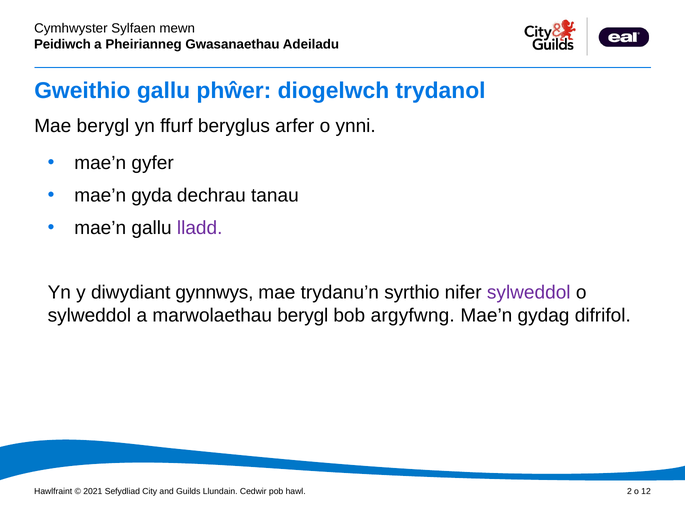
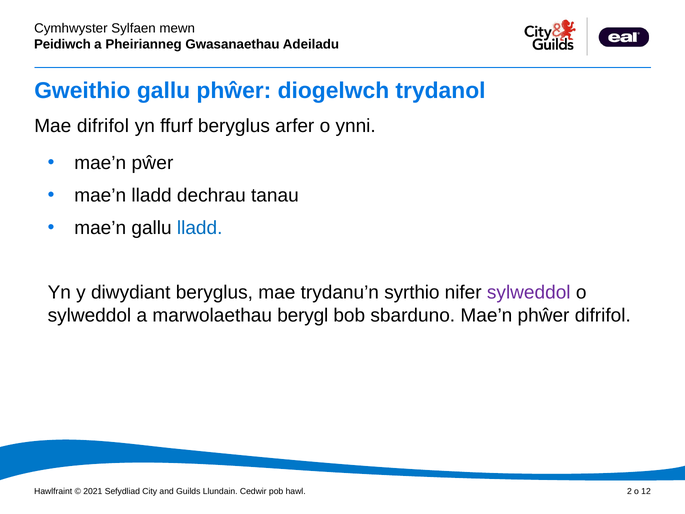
Mae berygl: berygl -> difrifol
gyfer: gyfer -> pŵer
mae’n gyda: gyda -> lladd
lladd at (200, 228) colour: purple -> blue
diwydiant gynnwys: gynnwys -> beryglus
argyfwng: argyfwng -> sbarduno
Mae’n gydag: gydag -> phŵer
